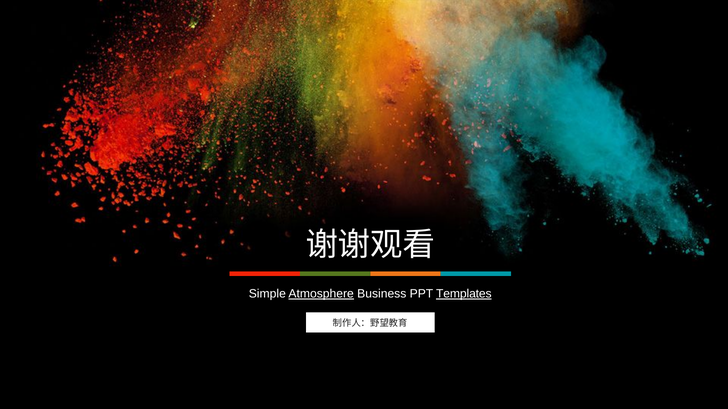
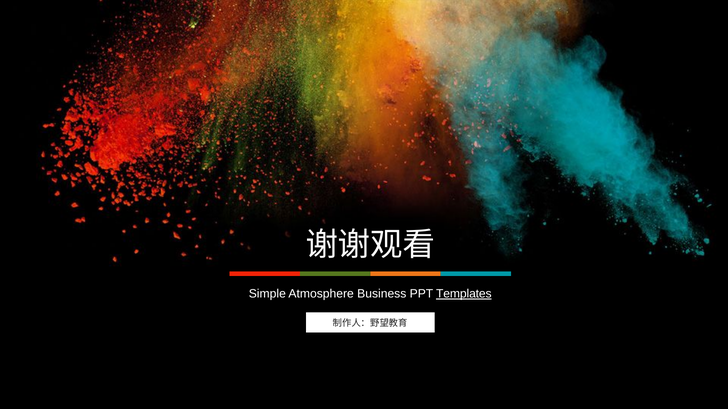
Atmosphere underline: present -> none
